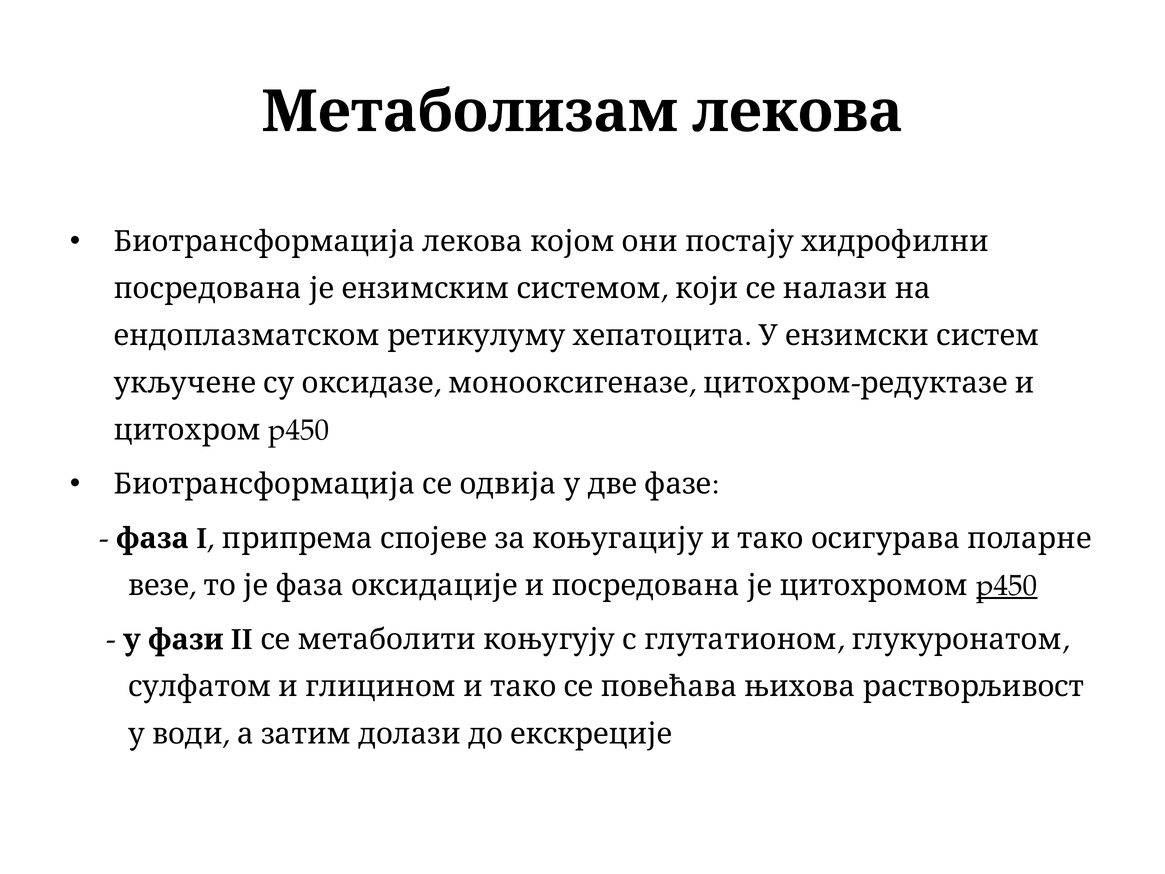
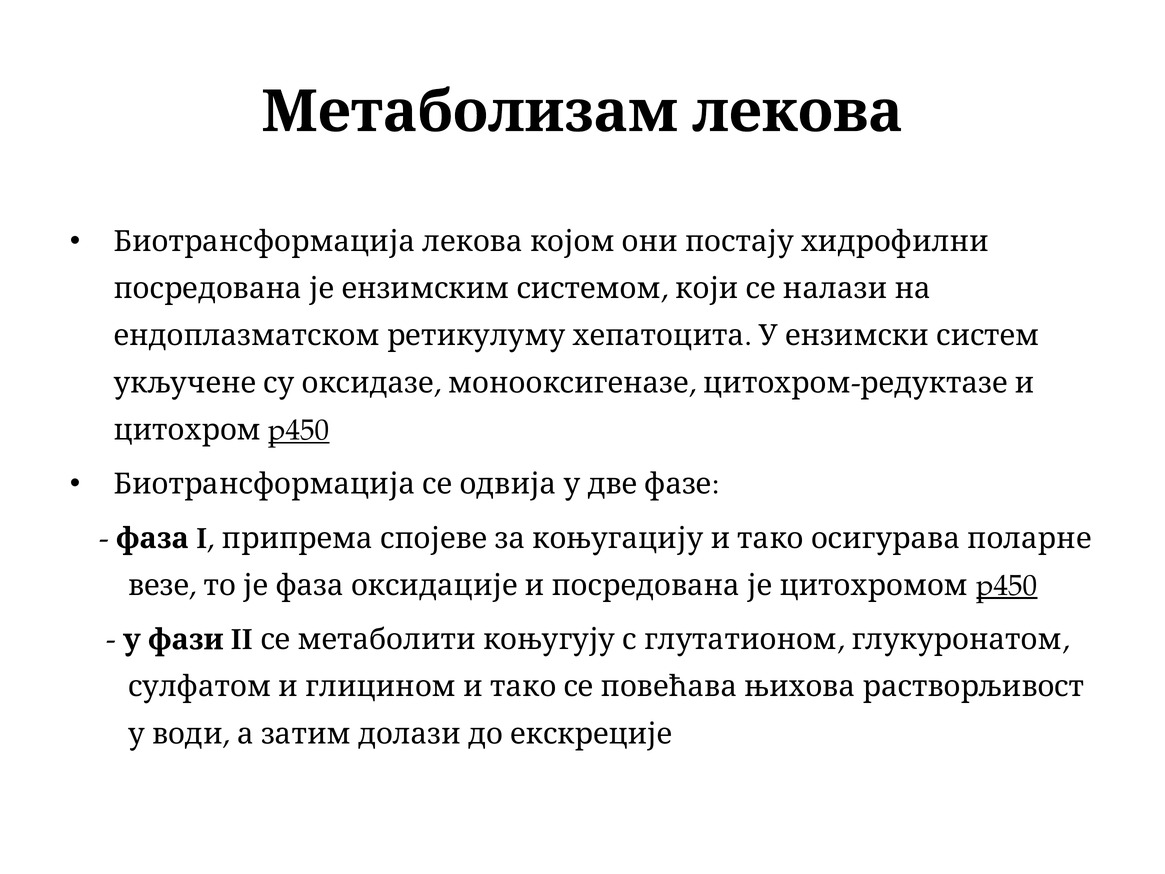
p450 at (299, 430) underline: none -> present
